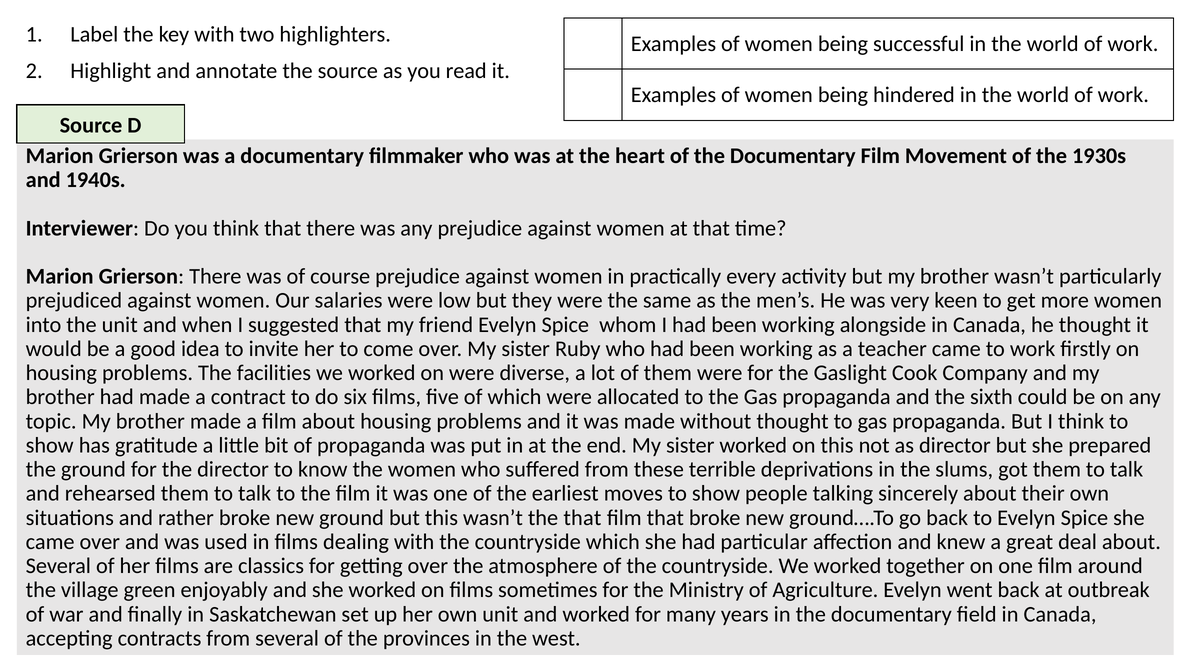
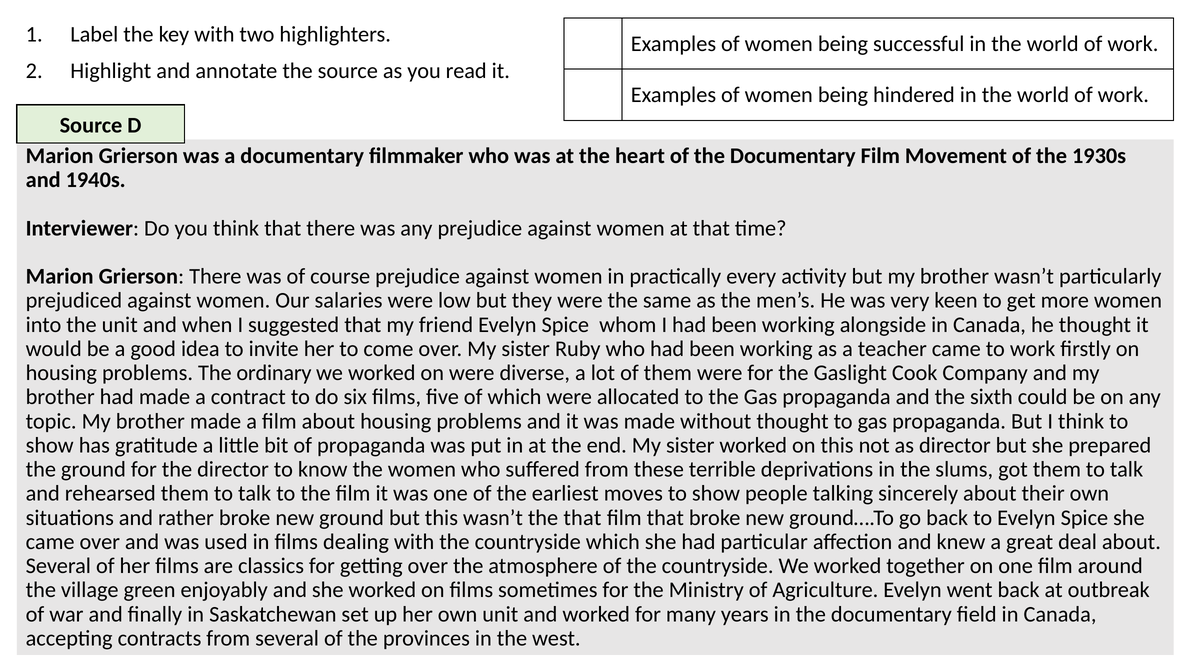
facilities: facilities -> ordinary
